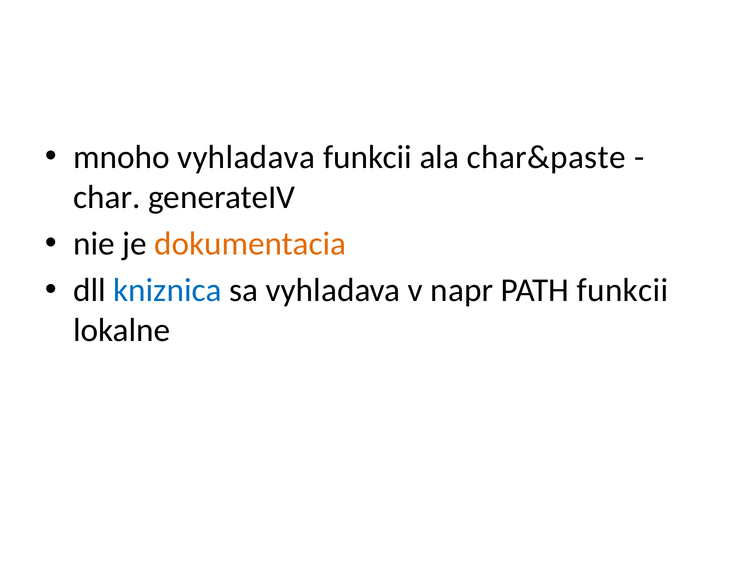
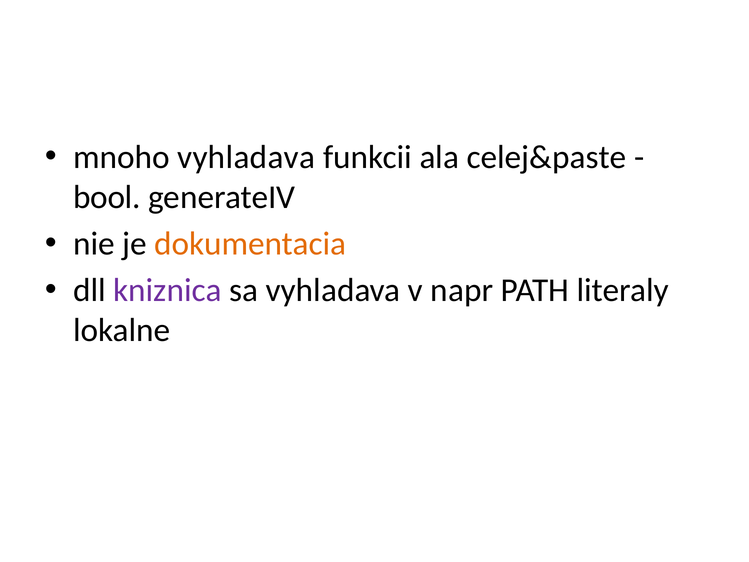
char&paste: char&paste -> celej&paste
char: char -> bool
kniznica colour: blue -> purple
PATH funkcii: funkcii -> literaly
